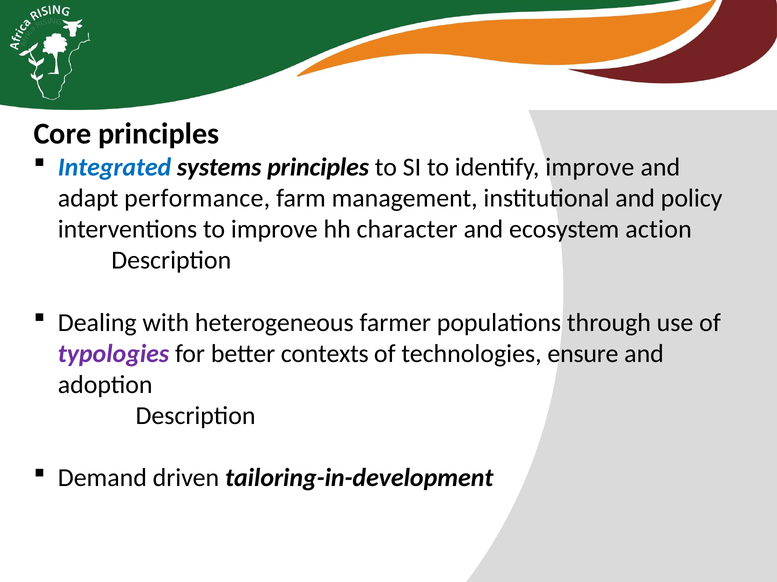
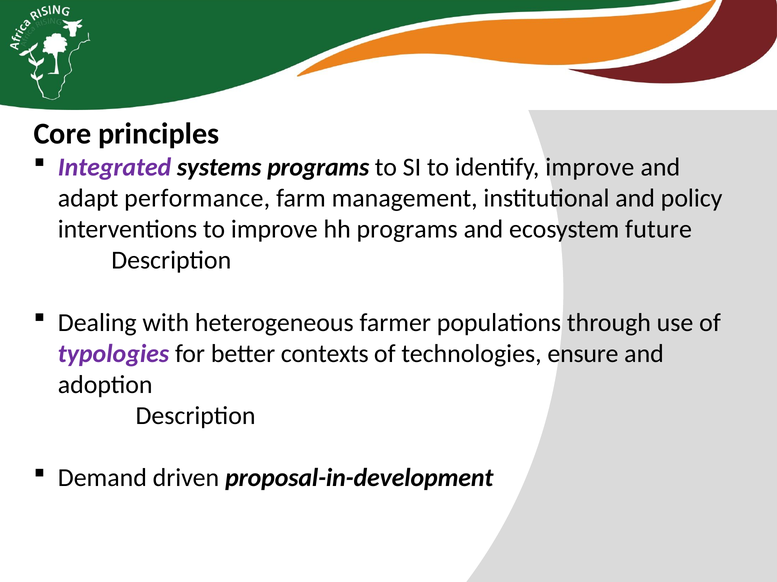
Integrated colour: blue -> purple
systems principles: principles -> programs
hh character: character -> programs
action: action -> future
tailoring-in-development: tailoring-in-development -> proposal-in-development
